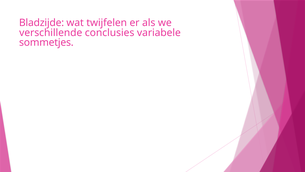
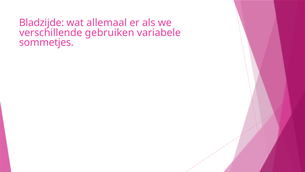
twijfelen: twijfelen -> allemaal
conclusies: conclusies -> gebruiken
